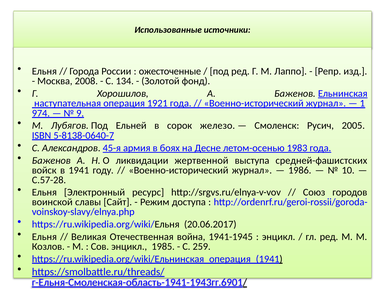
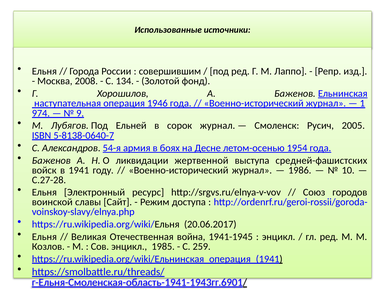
ожесточенные: ожесточенные -> совершившим
1921: 1921 -> 1946
сорок железо: железо -> журнал
45-я: 45-я -> 54-я
1983: 1983 -> 1954
С.57-28: С.57-28 -> С.27-28
